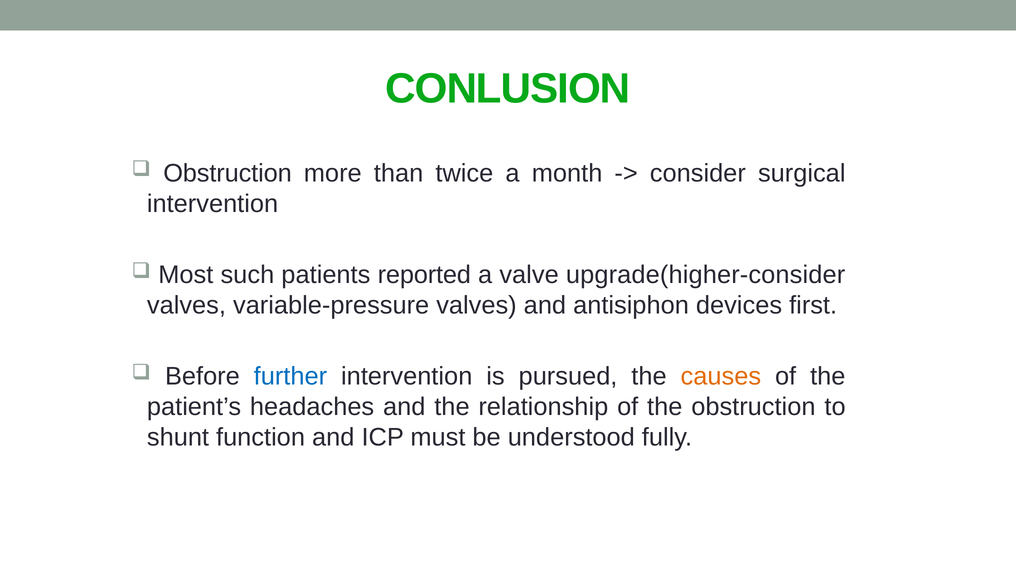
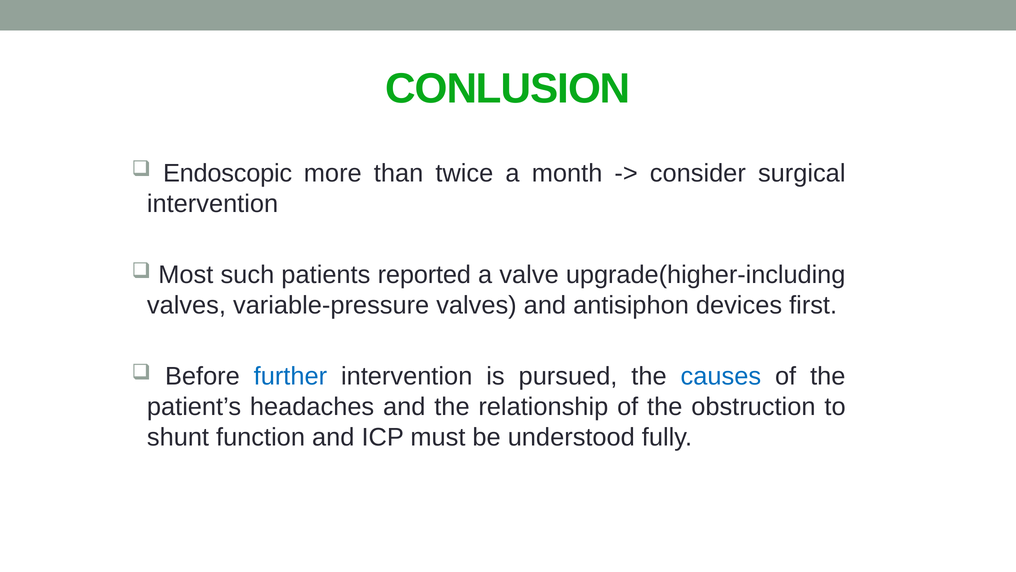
Obstruction at (228, 173): Obstruction -> Endoscopic
upgrade(higher-consider: upgrade(higher-consider -> upgrade(higher-including
causes colour: orange -> blue
